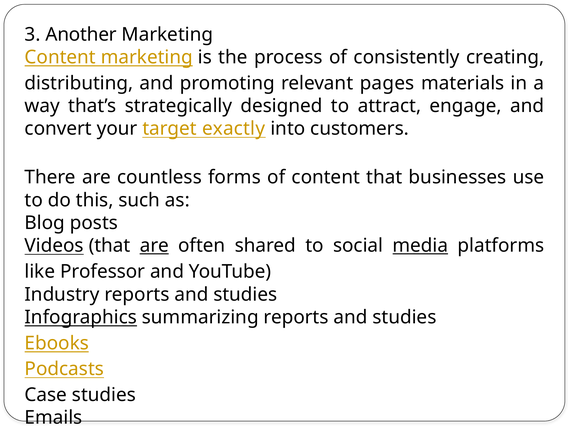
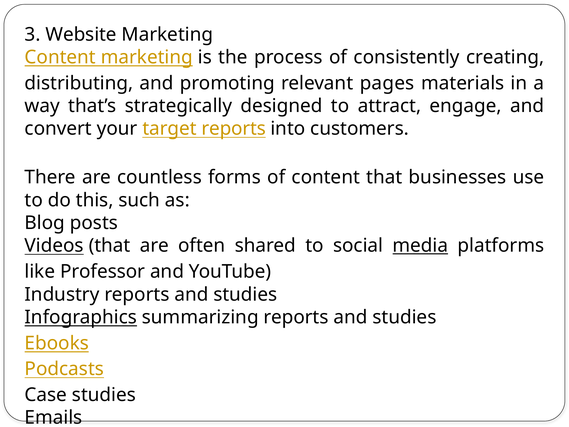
Another: Another -> Website
target exactly: exactly -> reports
are at (154, 246) underline: present -> none
